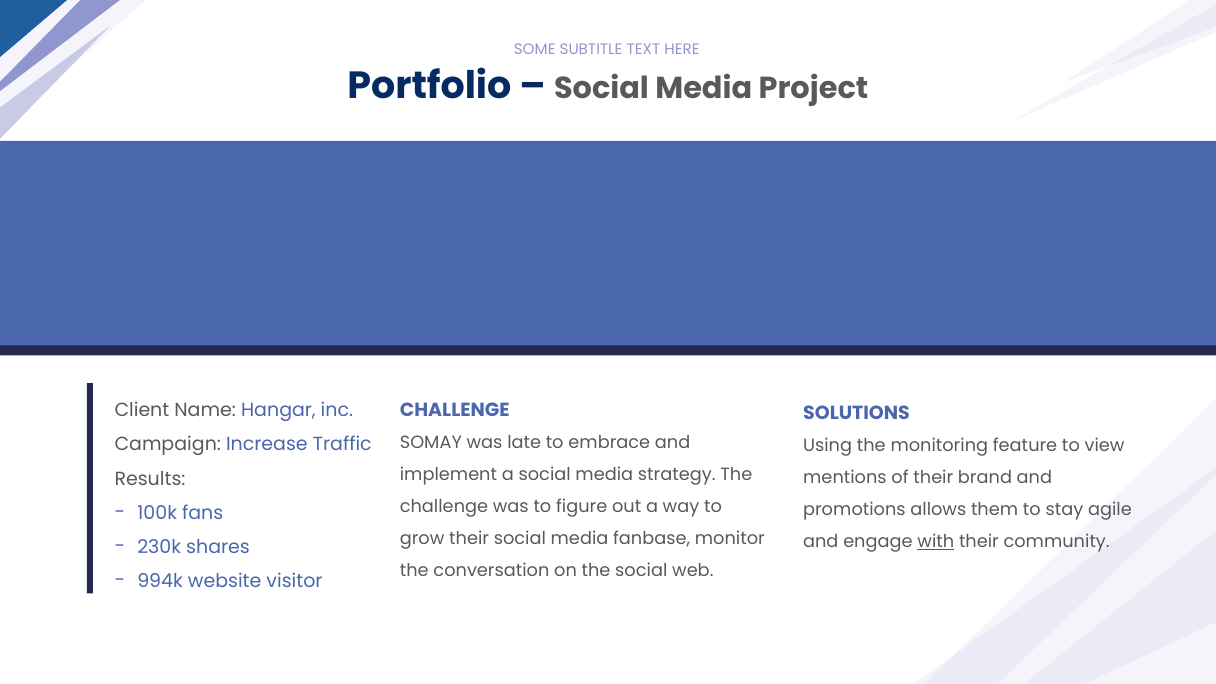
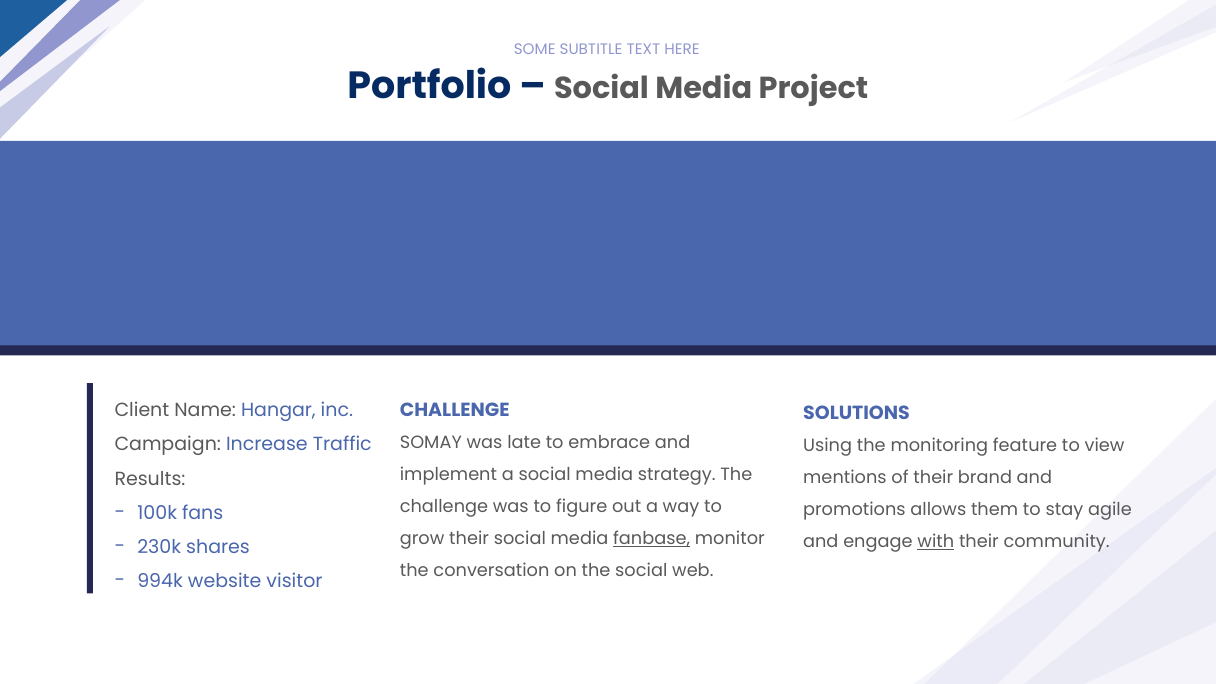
fanbase underline: none -> present
